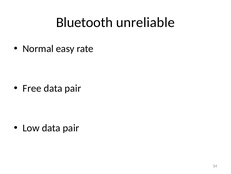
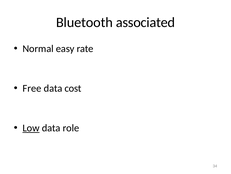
unreliable: unreliable -> associated
pair at (73, 88): pair -> cost
Low underline: none -> present
pair at (71, 127): pair -> role
